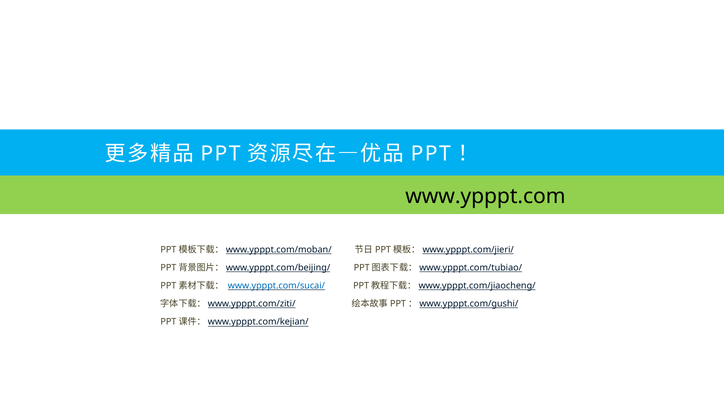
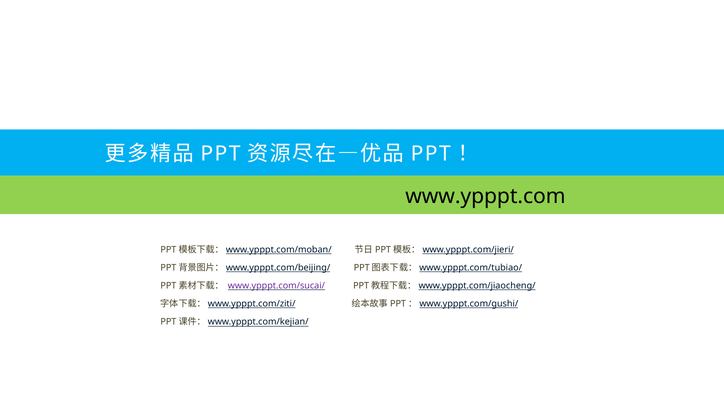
www.ypppt.com/sucai/ colour: blue -> purple
